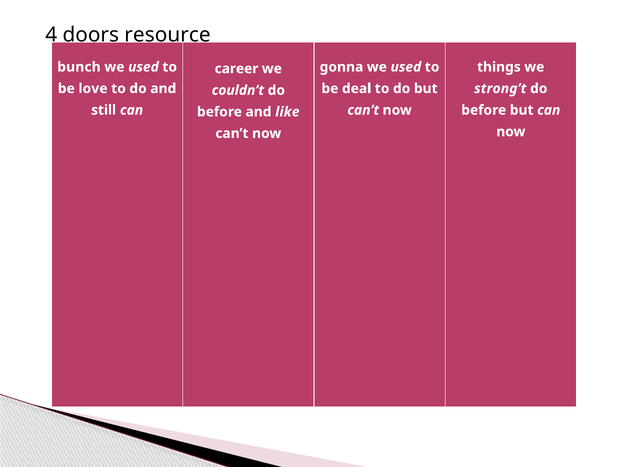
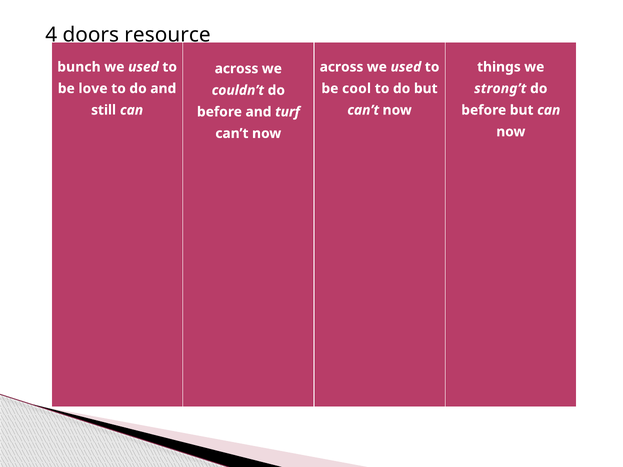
gonna at (341, 67): gonna -> across
career at (237, 69): career -> across
deal: deal -> cool
like: like -> turf
